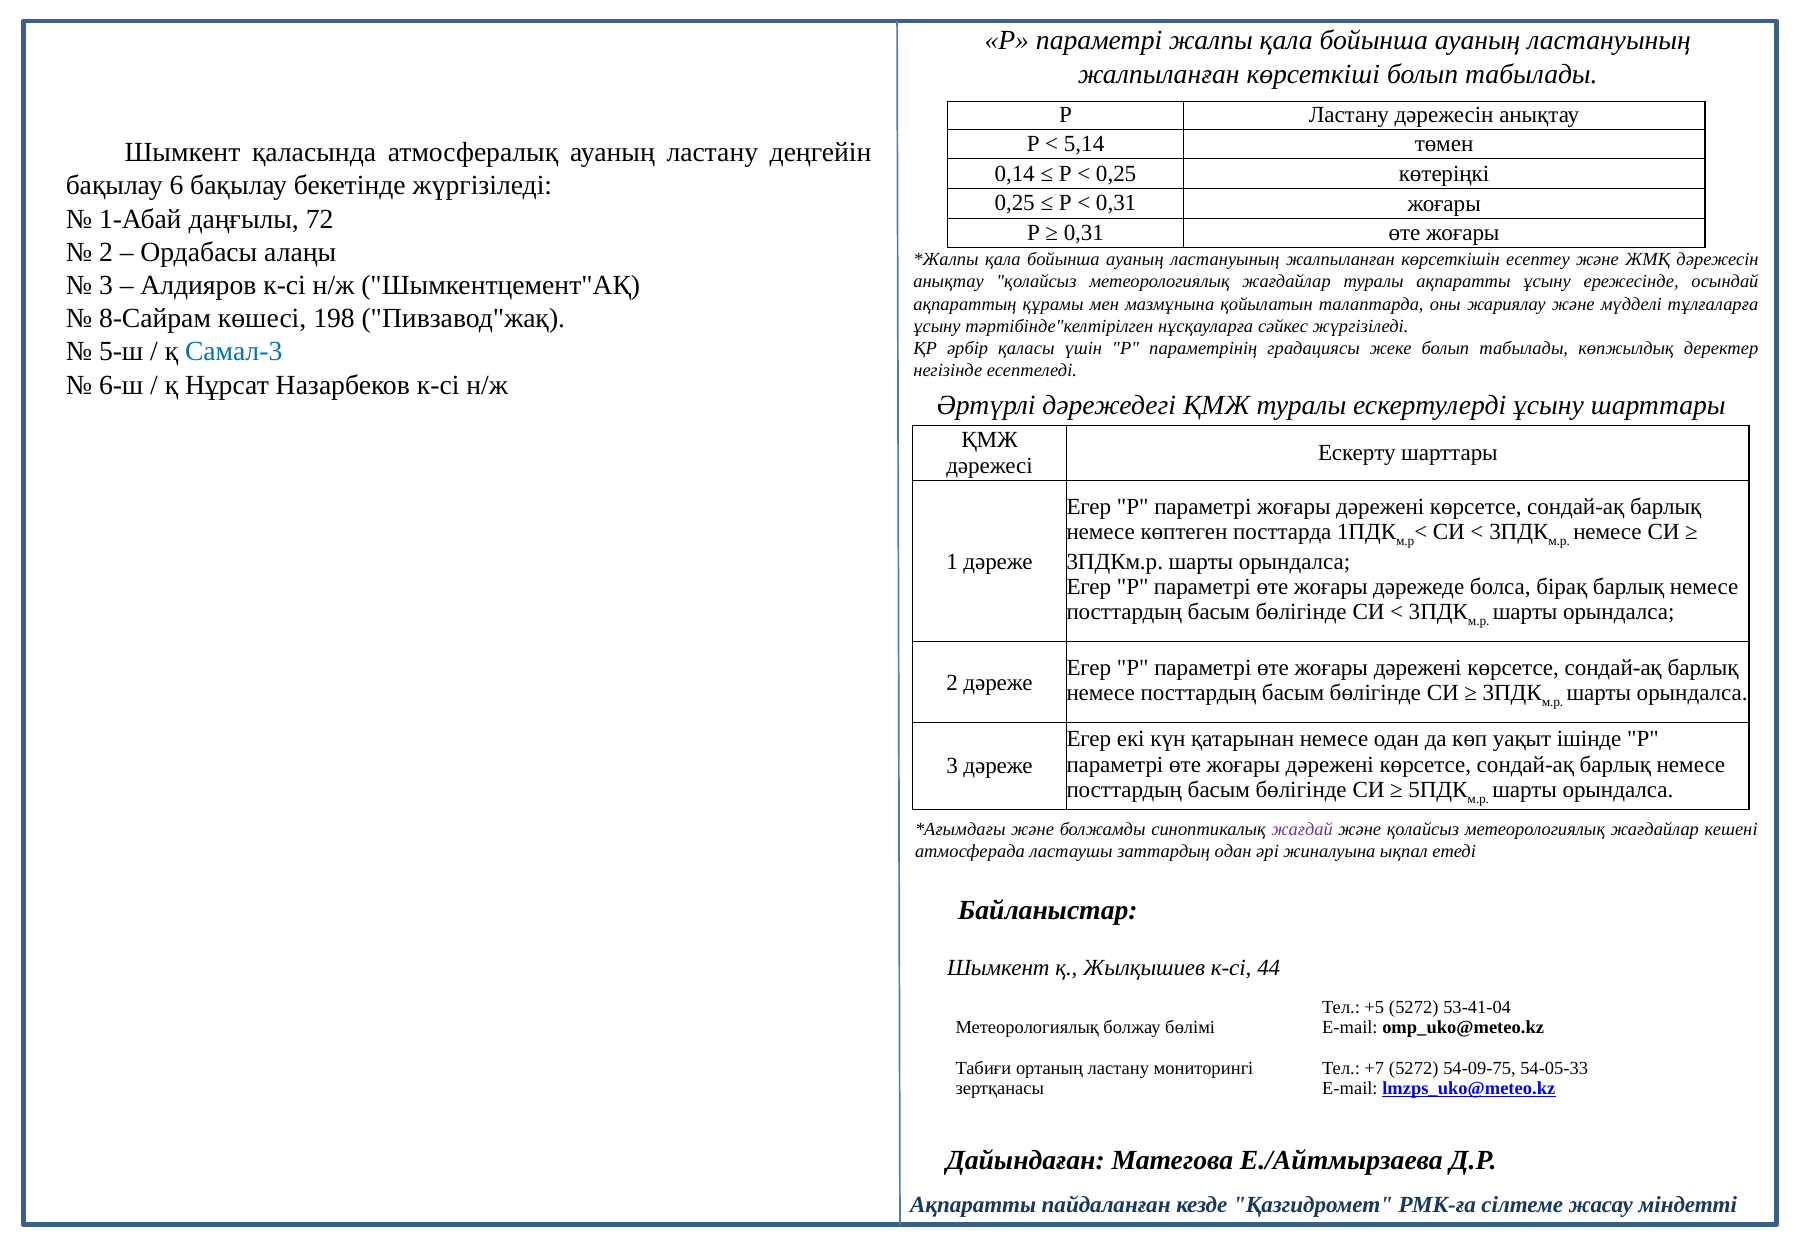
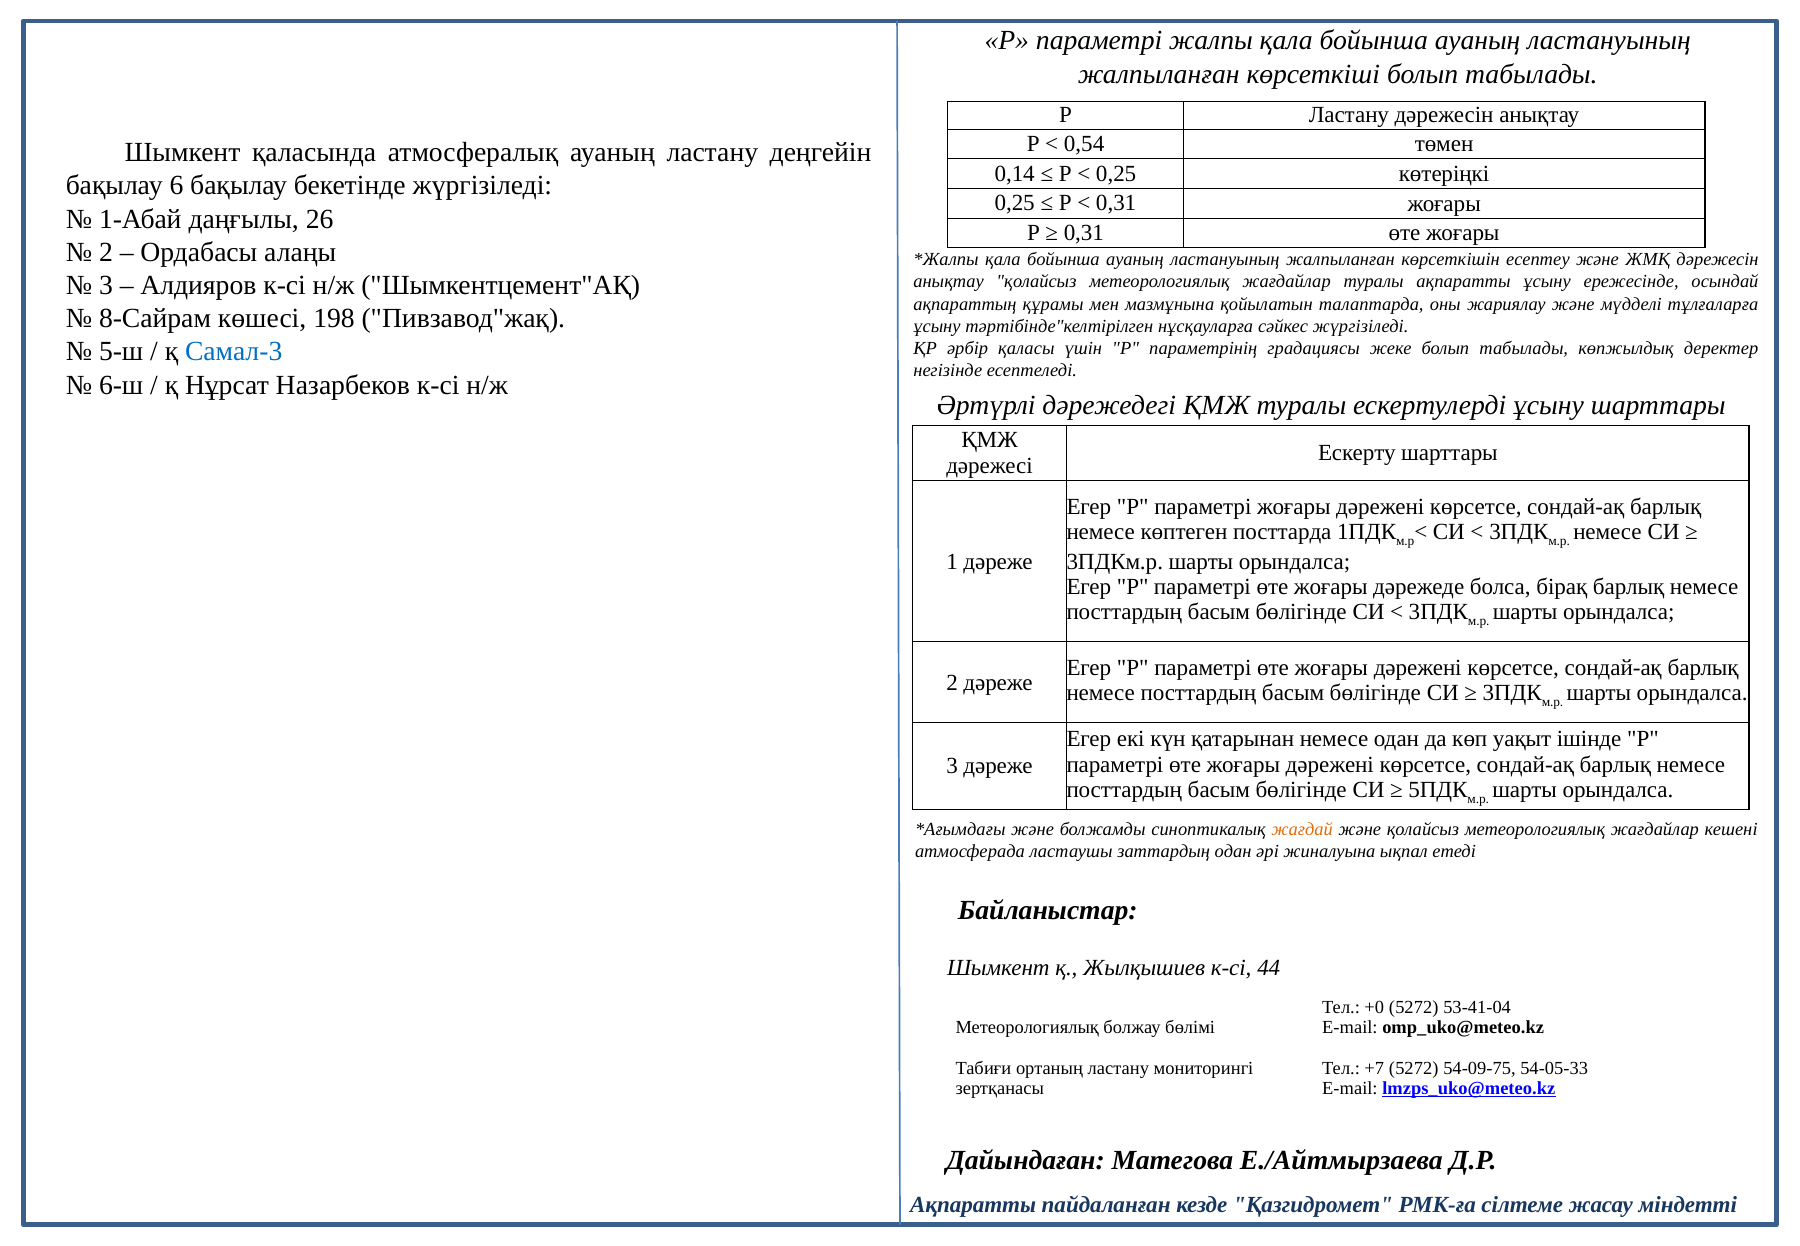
5,14: 5,14 -> 0,54
72: 72 -> 26
жағдай colour: purple -> orange
+5: +5 -> +0
